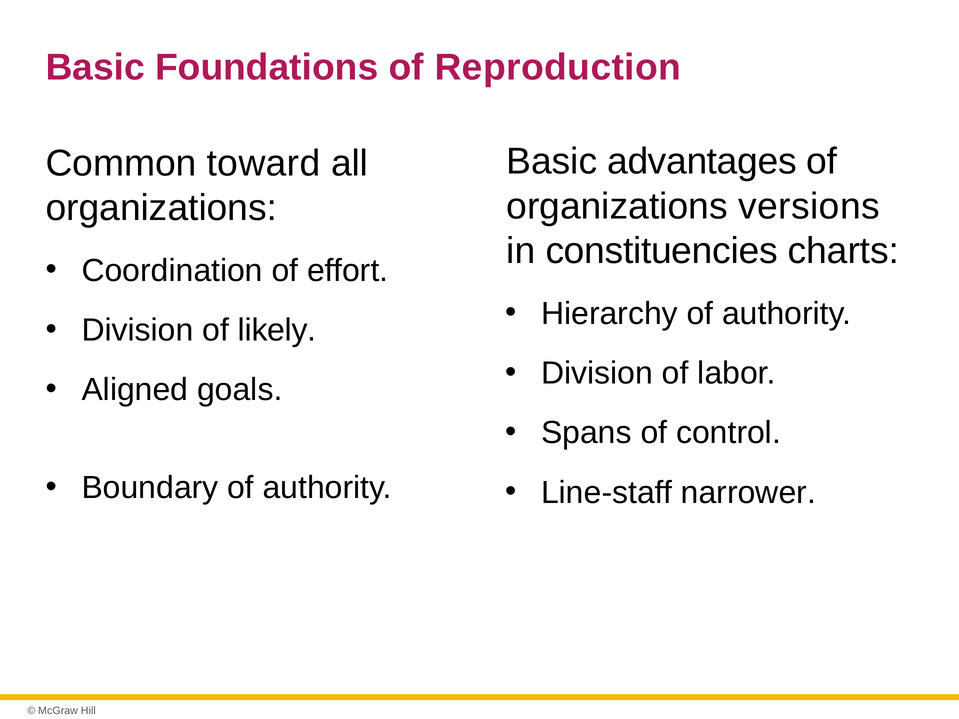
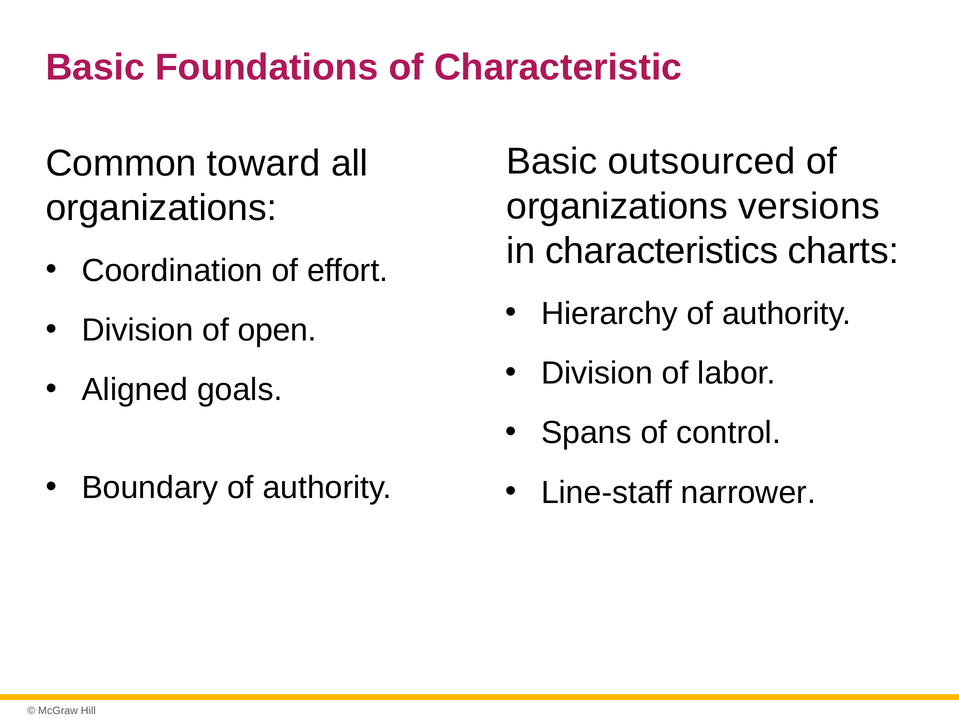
Reproduction: Reproduction -> Characteristic
advantages: advantages -> outsourced
constituencies: constituencies -> characteristics
likely: likely -> open
